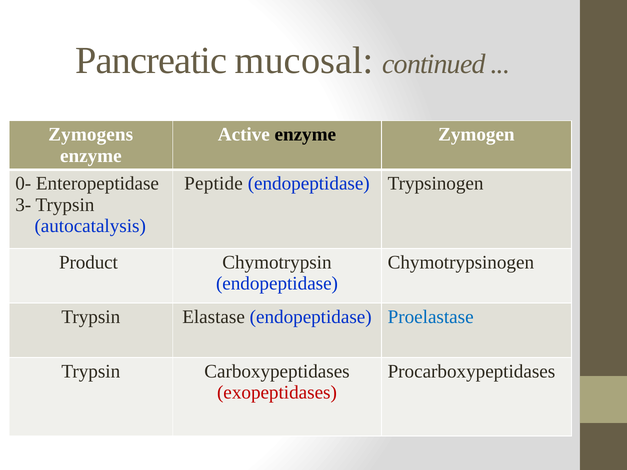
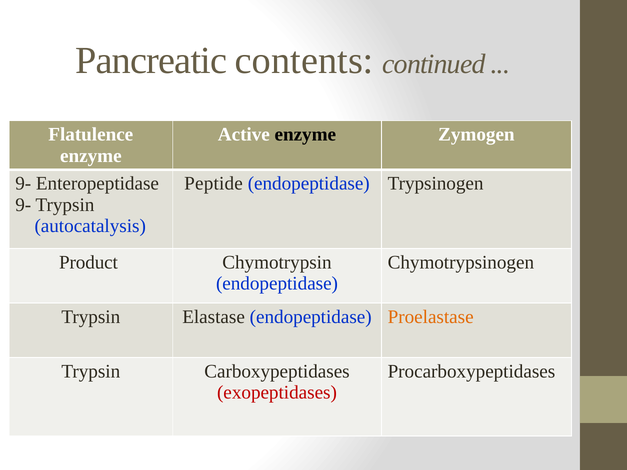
mucosal: mucosal -> contents
Zymogens: Zymogens -> Flatulence
0- at (23, 184): 0- -> 9-
3- at (23, 205): 3- -> 9-
Proelastase colour: blue -> orange
